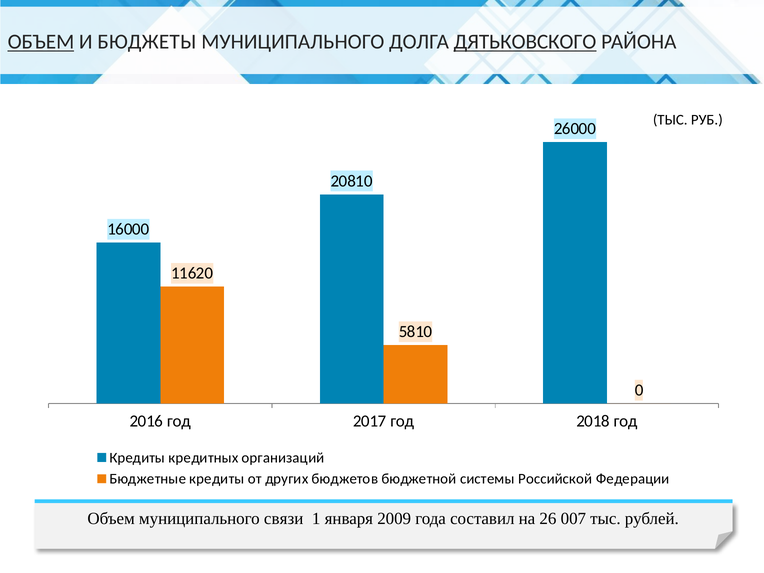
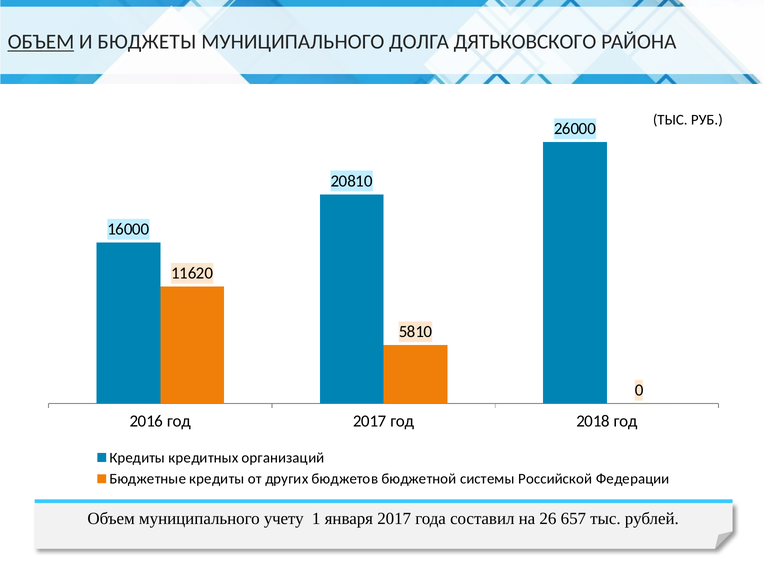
ДЯТЬКОВСКОГО underline: present -> none
связи: связи -> учету
января 2009: 2009 -> 2017
007: 007 -> 657
